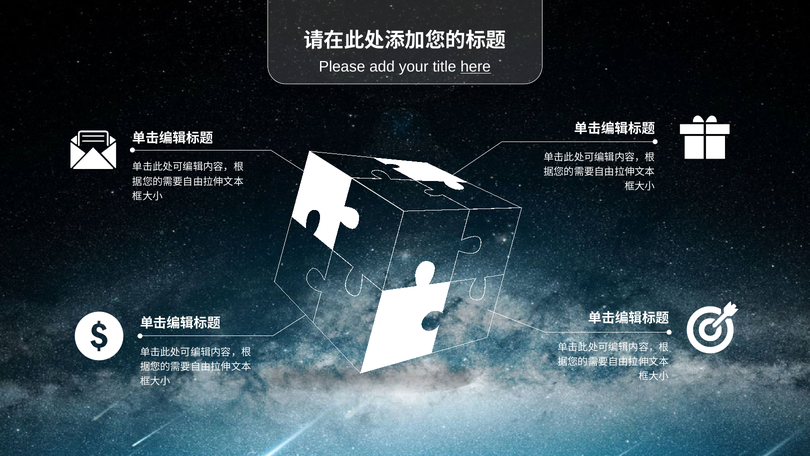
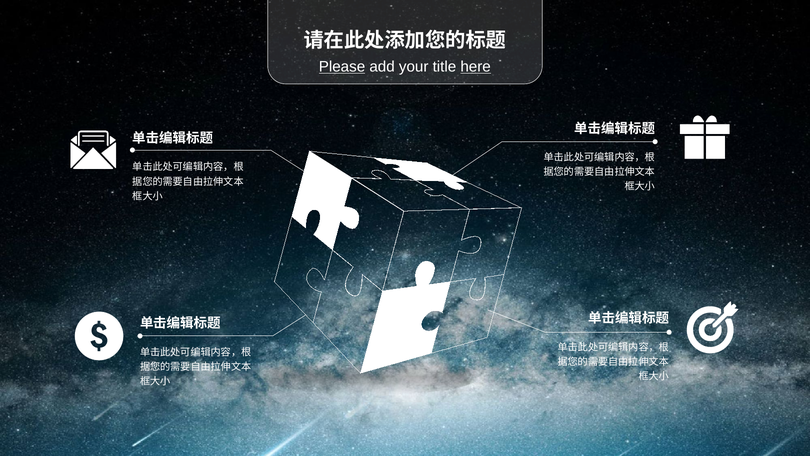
Please underline: none -> present
